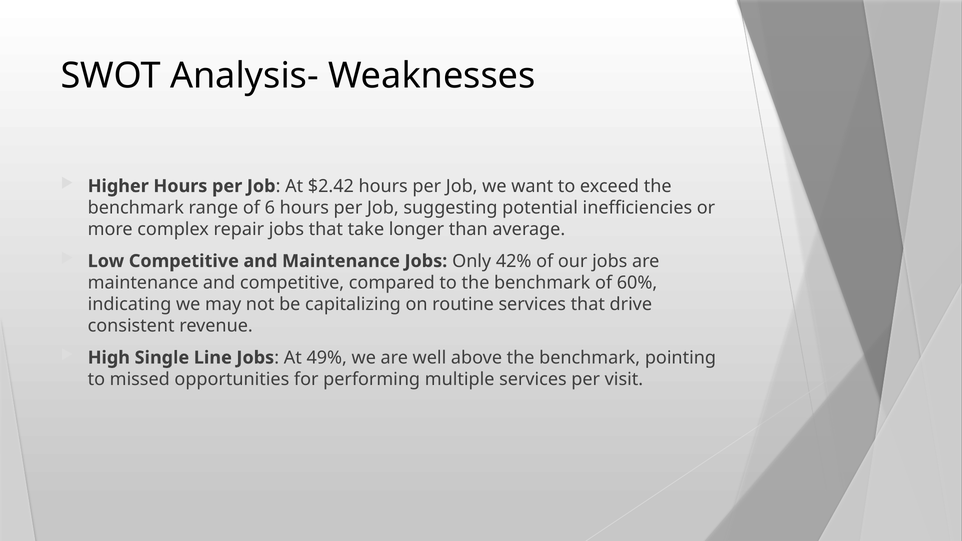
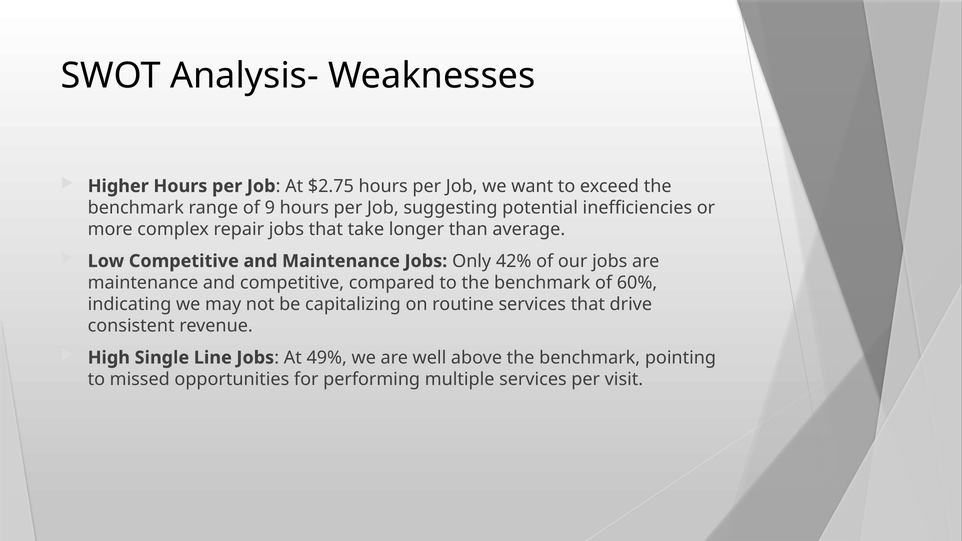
$2.42: $2.42 -> $2.75
6: 6 -> 9
